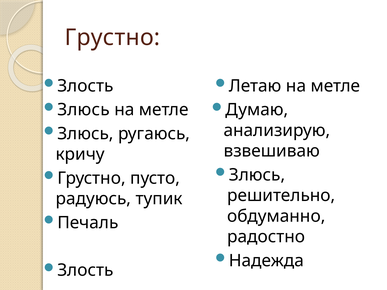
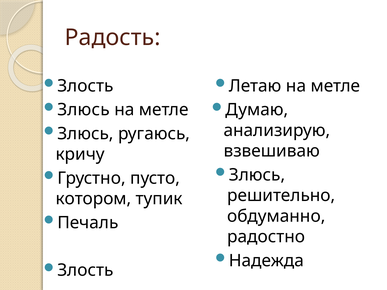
Грустно at (112, 37): Грустно -> Радость
радуюсь: радуюсь -> котором
